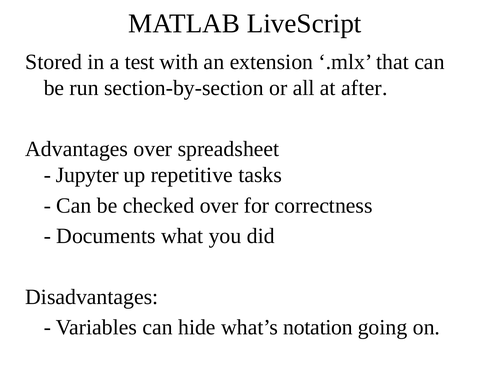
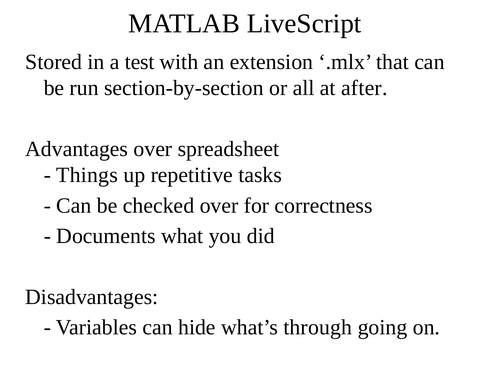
Jupyter: Jupyter -> Things
notation: notation -> through
